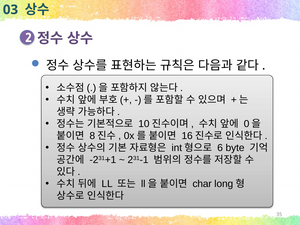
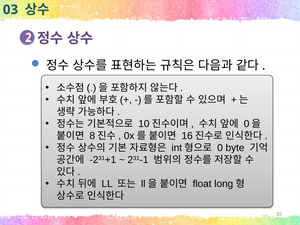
6: 6 -> 0
char: char -> float
